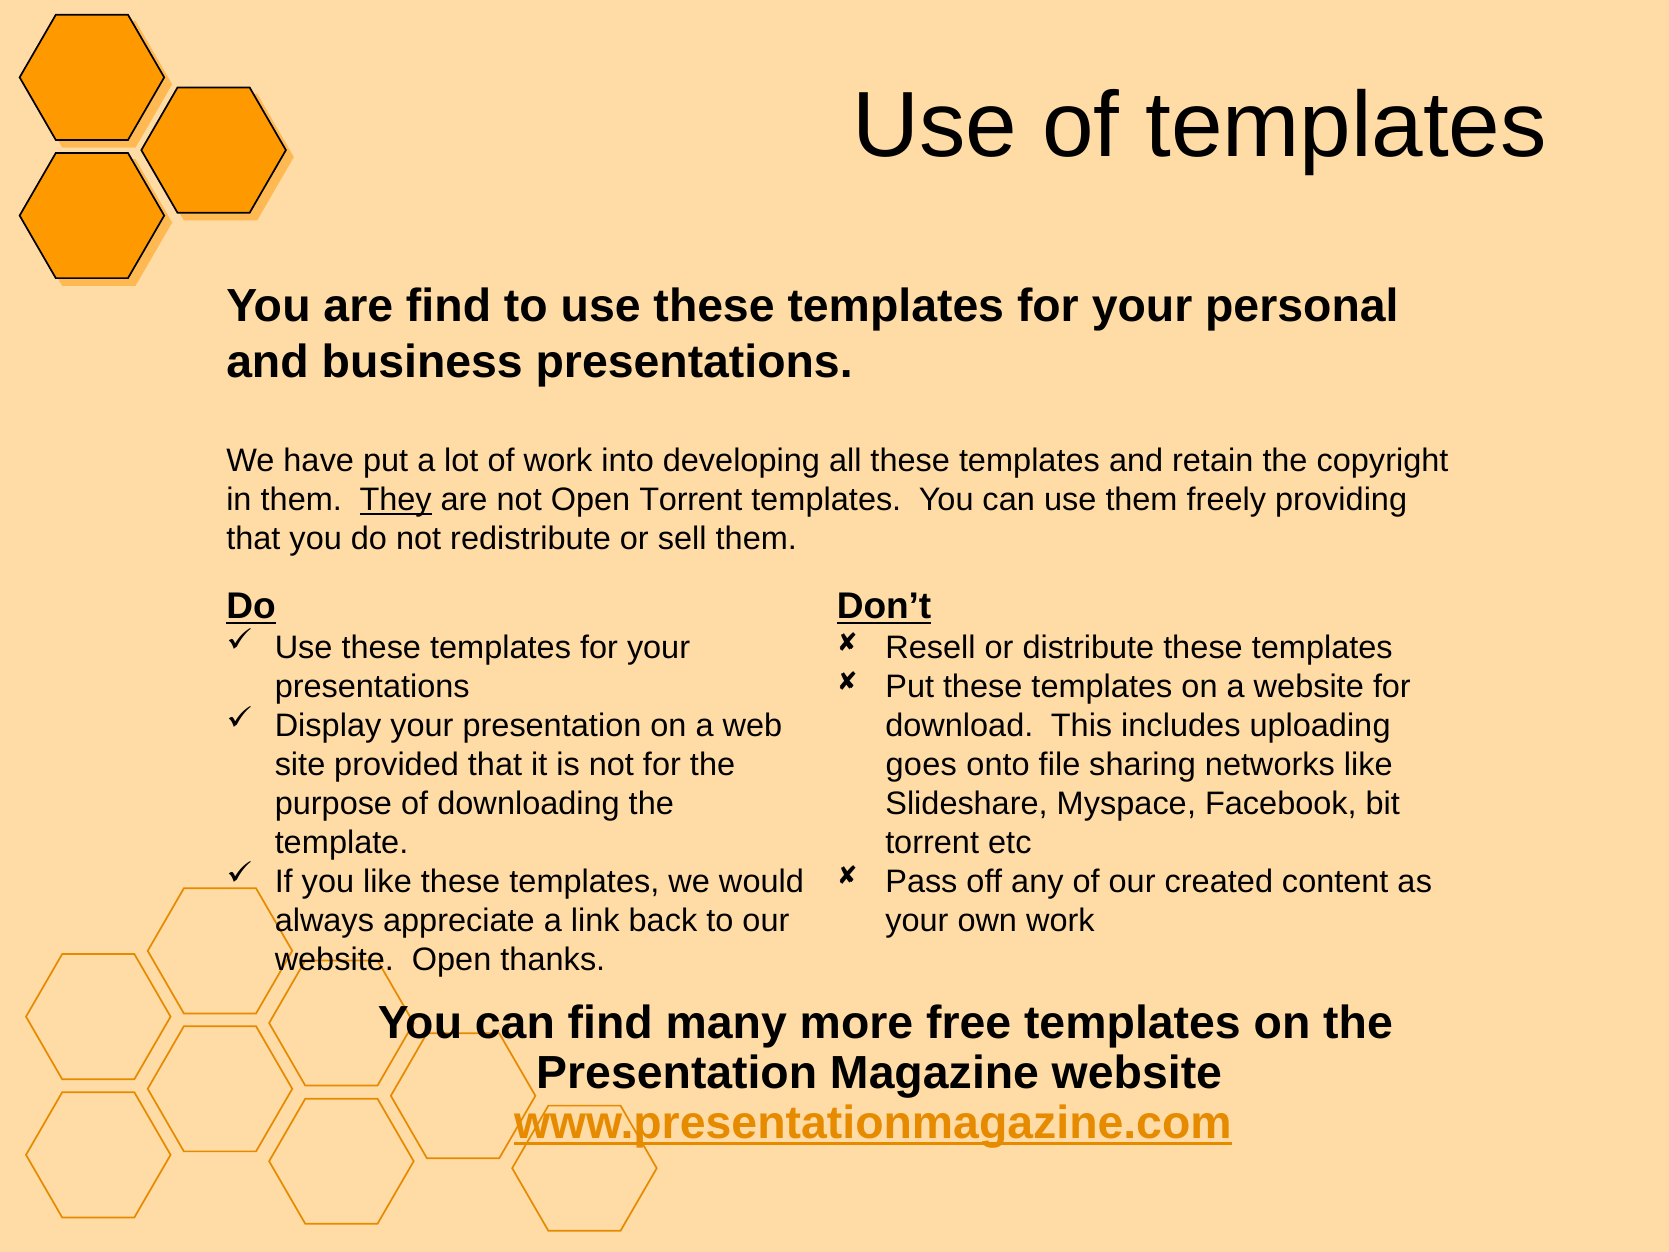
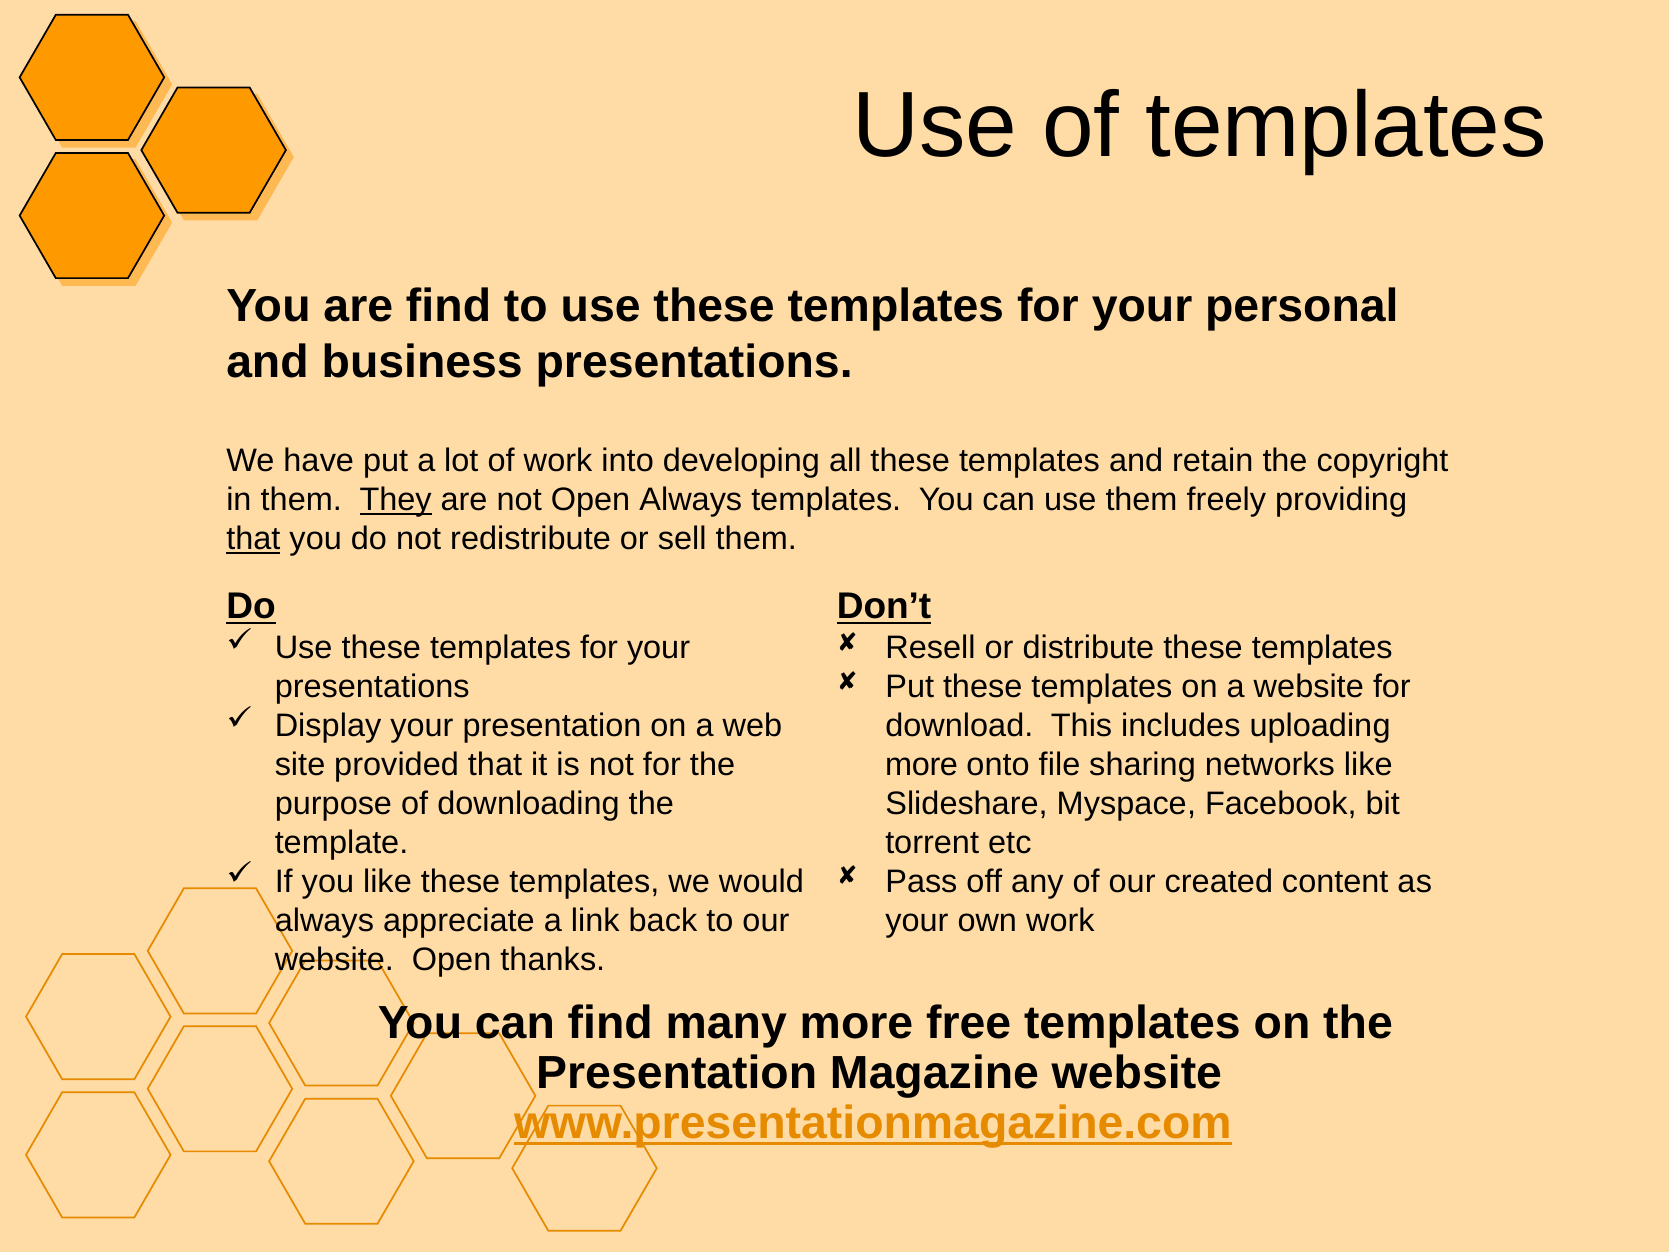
Open Torrent: Torrent -> Always
that at (253, 539) underline: none -> present
goes at (921, 764): goes -> more
